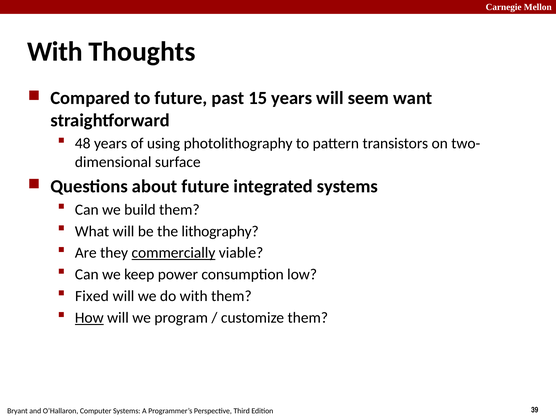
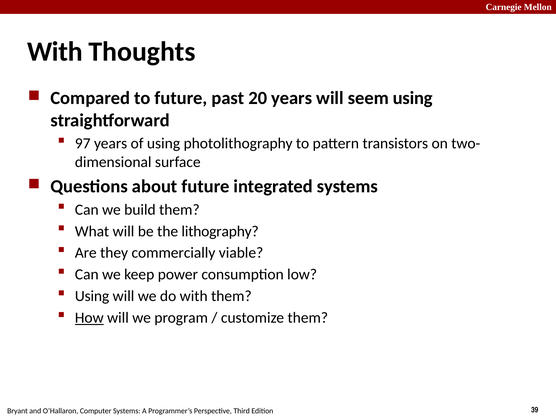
15: 15 -> 20
seem want: want -> using
48: 48 -> 97
commercially underline: present -> none
Fixed at (92, 296): Fixed -> Using
